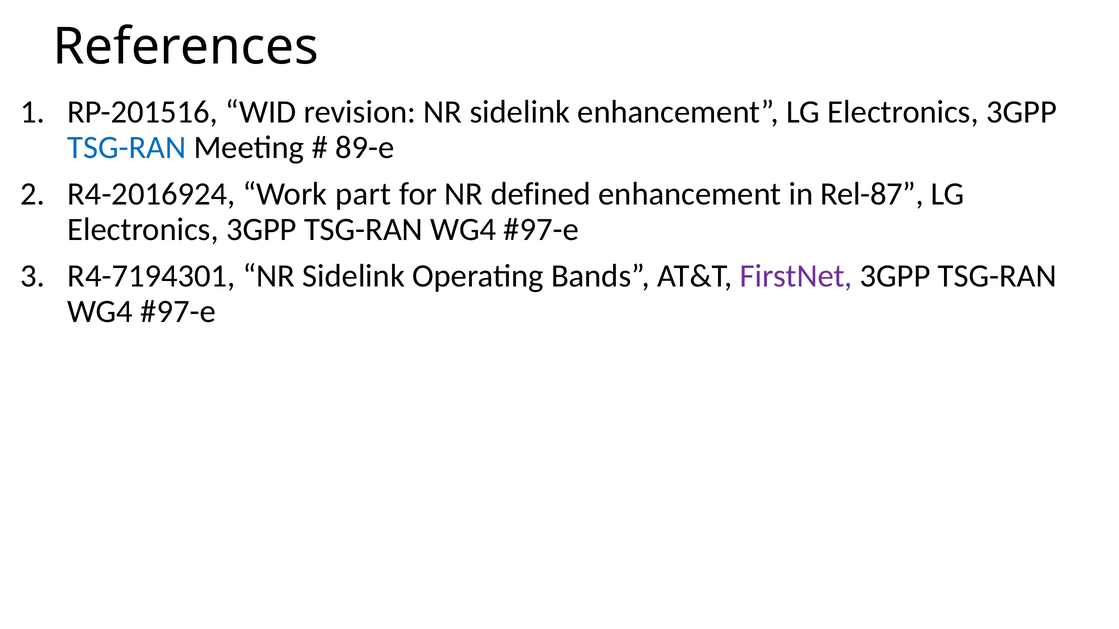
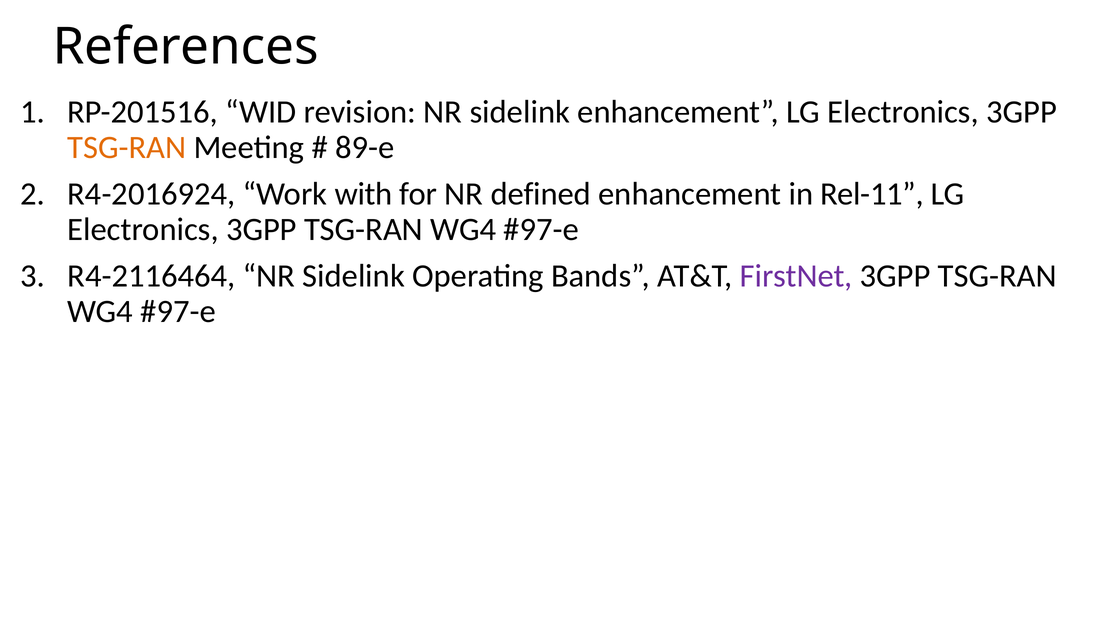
TSG-RAN at (127, 147) colour: blue -> orange
part: part -> with
Rel-87: Rel-87 -> Rel-11
R4-7194301: R4-7194301 -> R4-2116464
